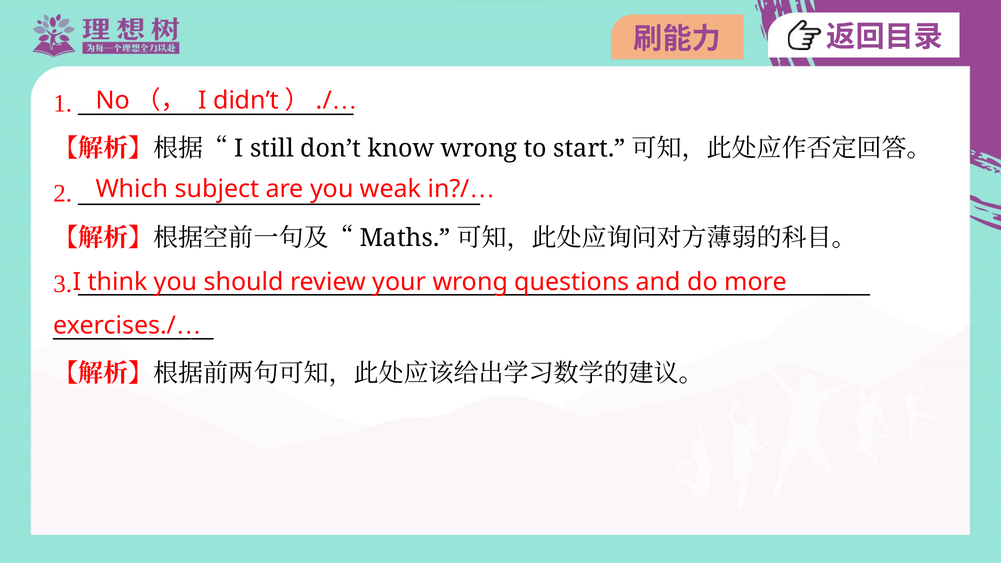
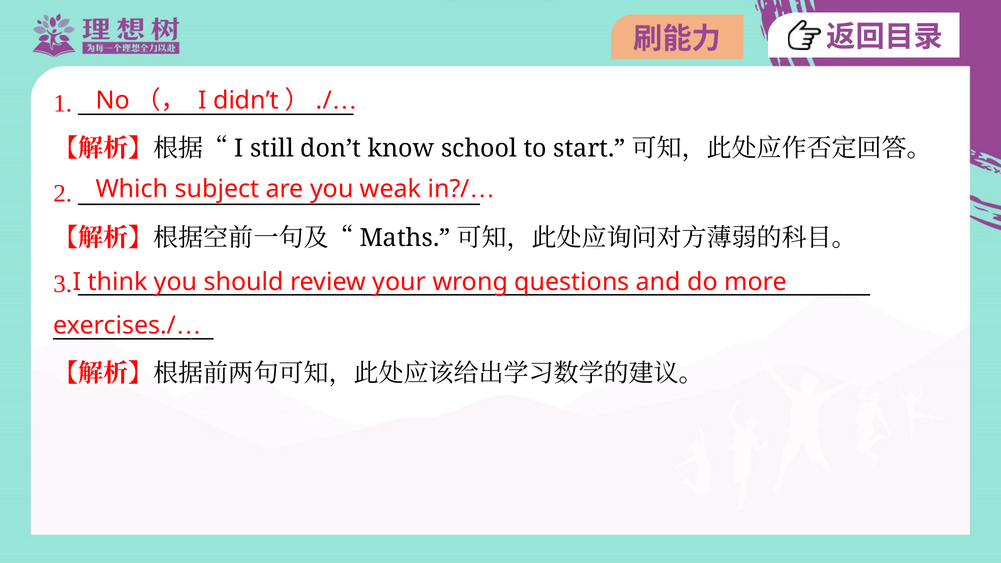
know wrong: wrong -> school
